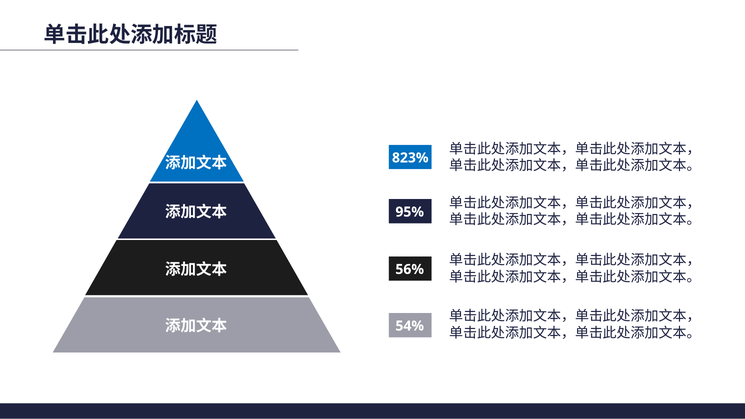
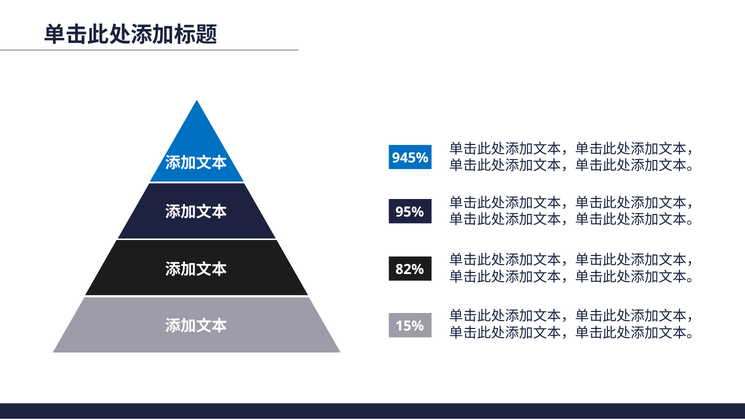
823%: 823% -> 945%
56%: 56% -> 82%
54%: 54% -> 15%
